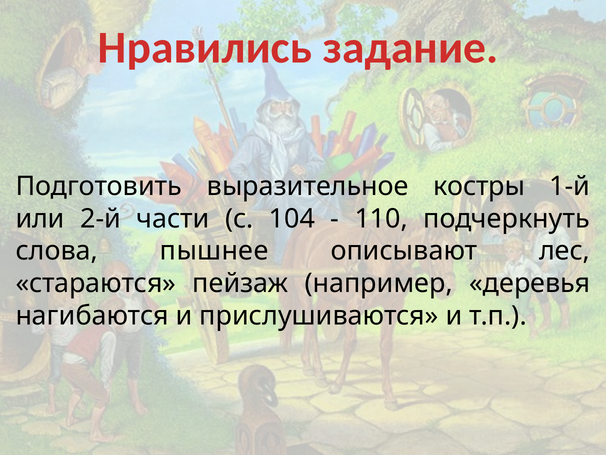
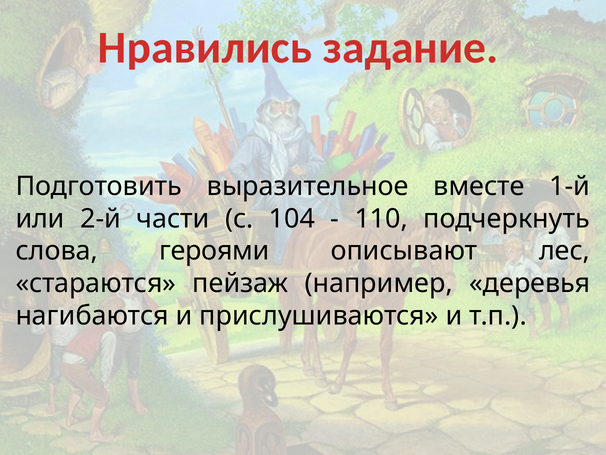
костры: костры -> вместе
пышнее: пышнее -> героями
